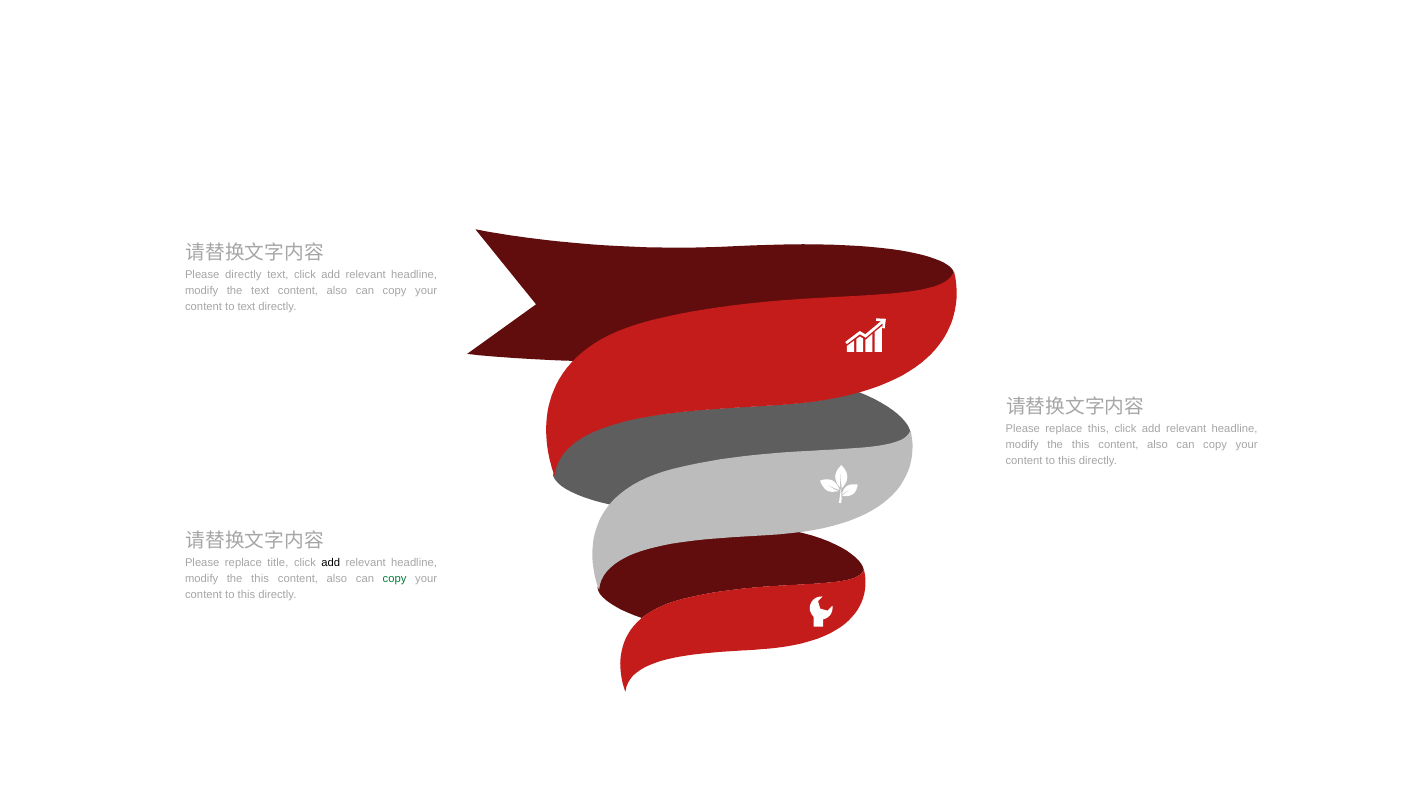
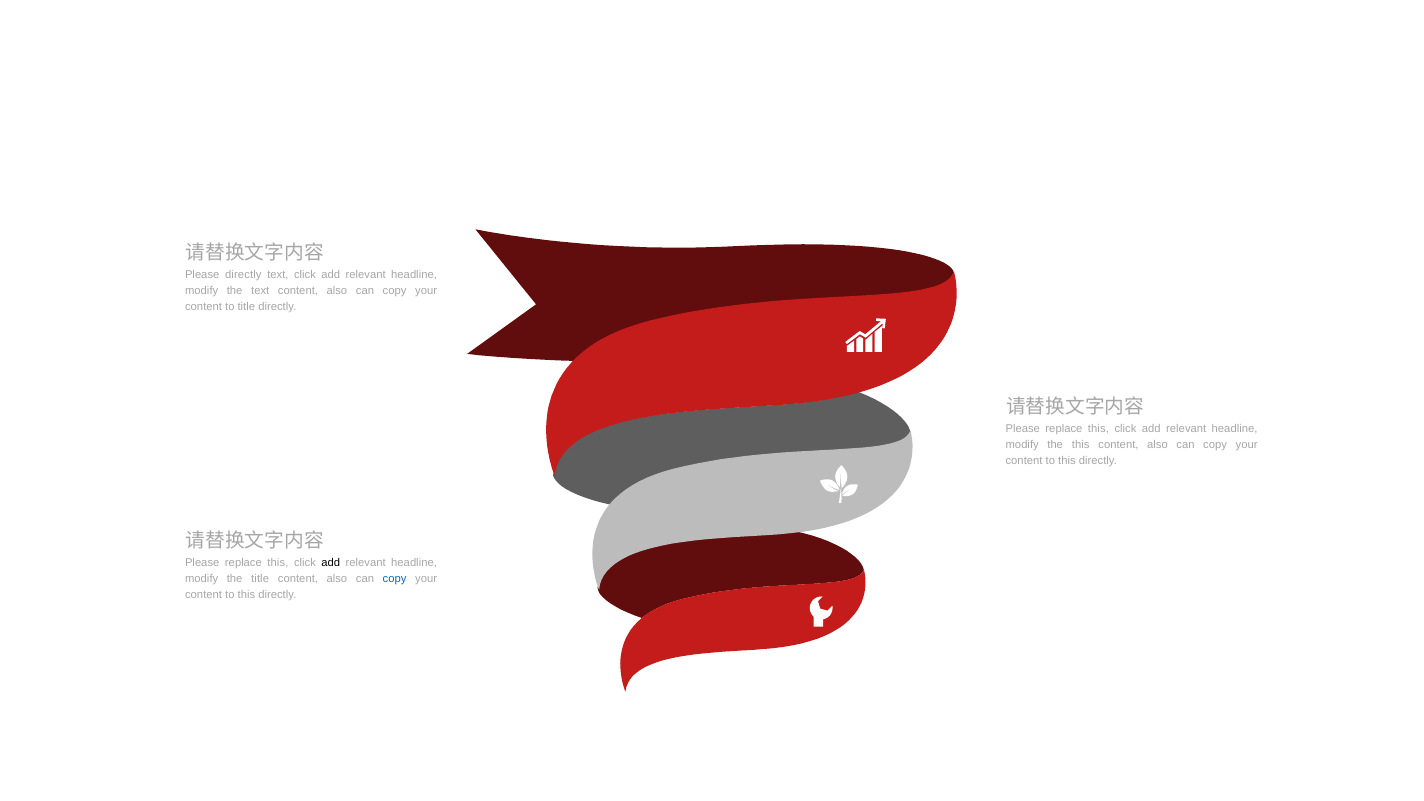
to text: text -> title
title at (278, 563): title -> this
this at (260, 579): this -> title
copy at (395, 579) colour: green -> blue
